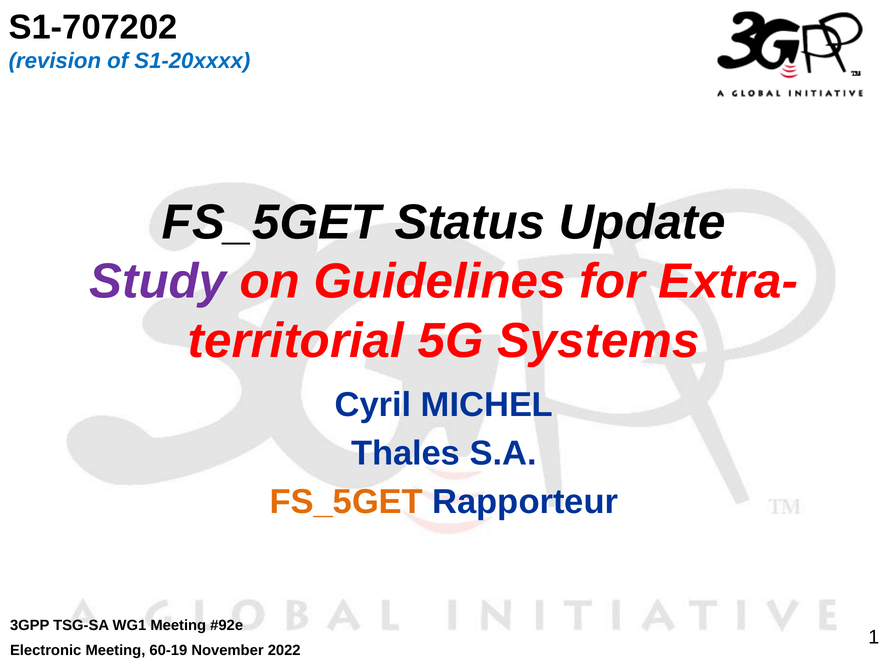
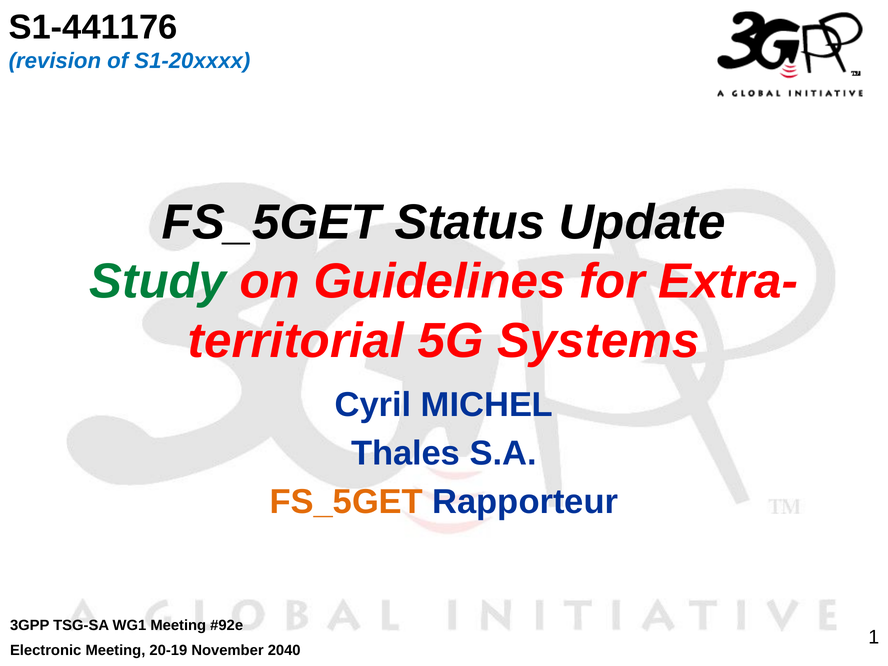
S1-707202: S1-707202 -> S1-441176
Study colour: purple -> green
60-19: 60-19 -> 20-19
2022: 2022 -> 2040
